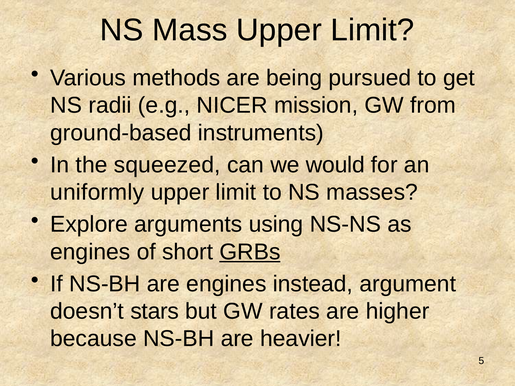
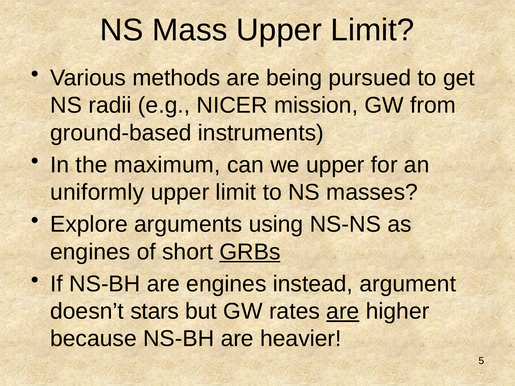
squeezed: squeezed -> maximum
we would: would -> upper
are at (343, 312) underline: none -> present
